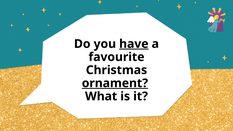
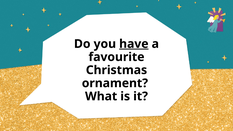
ornament underline: present -> none
